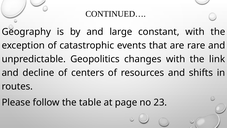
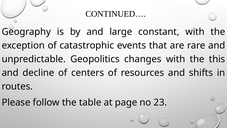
link: link -> this
